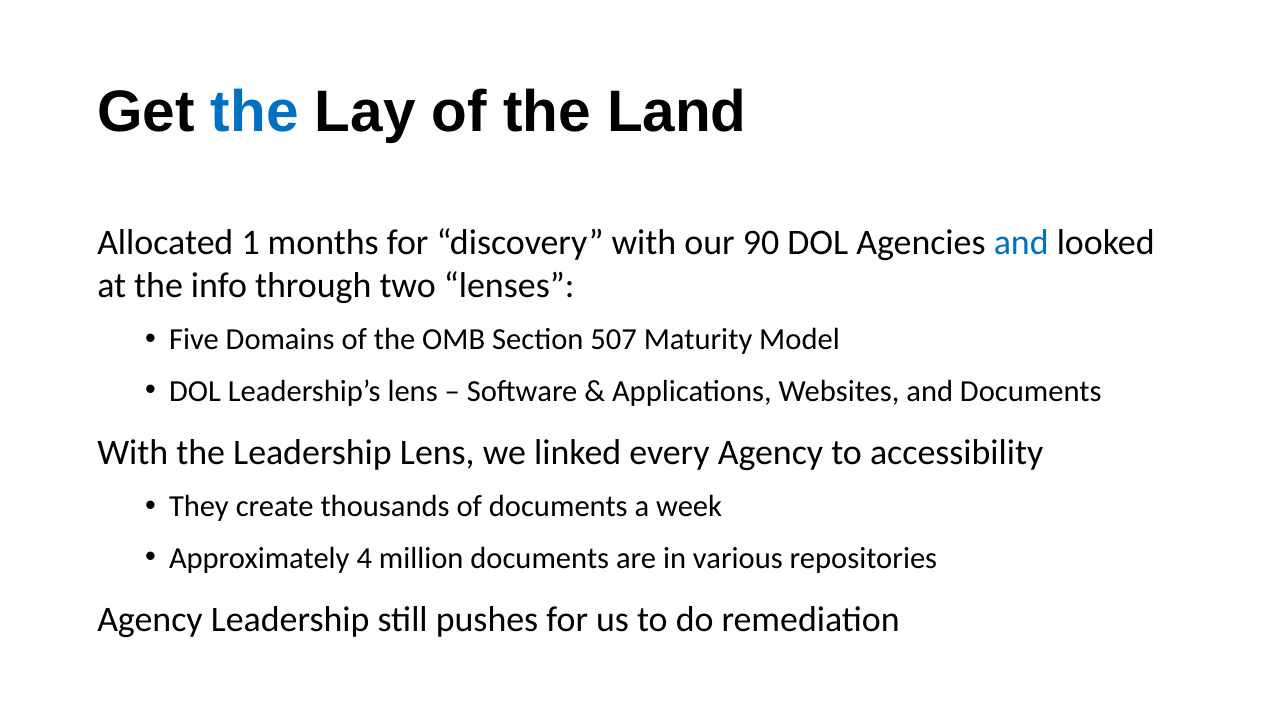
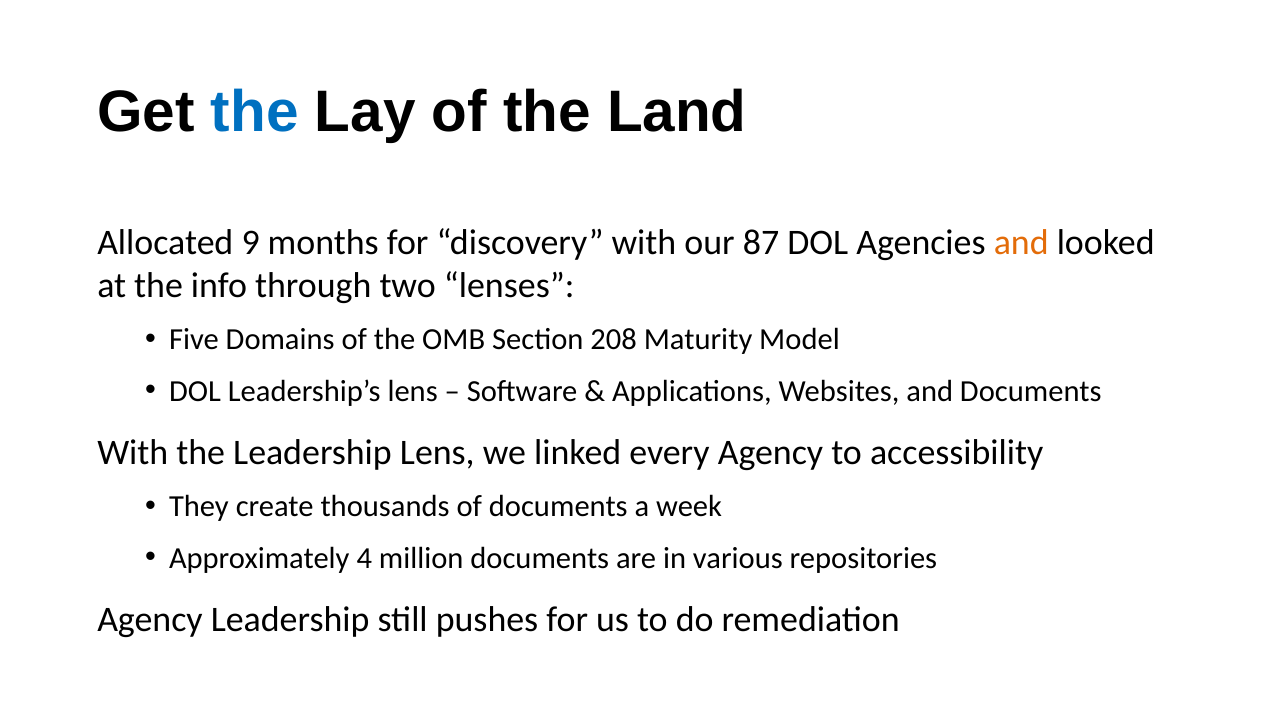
1: 1 -> 9
90: 90 -> 87
and at (1021, 242) colour: blue -> orange
507: 507 -> 208
